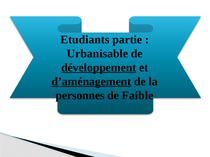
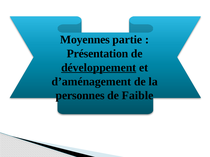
Etudiants: Etudiants -> Moyennes
Urbanisable: Urbanisable -> Présentation
d’aménagement underline: present -> none
